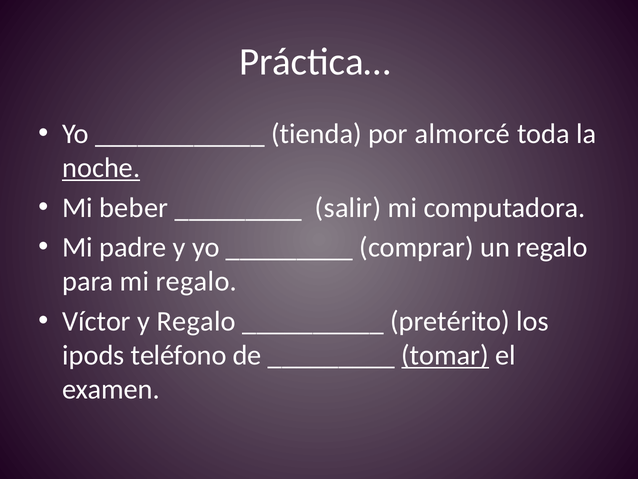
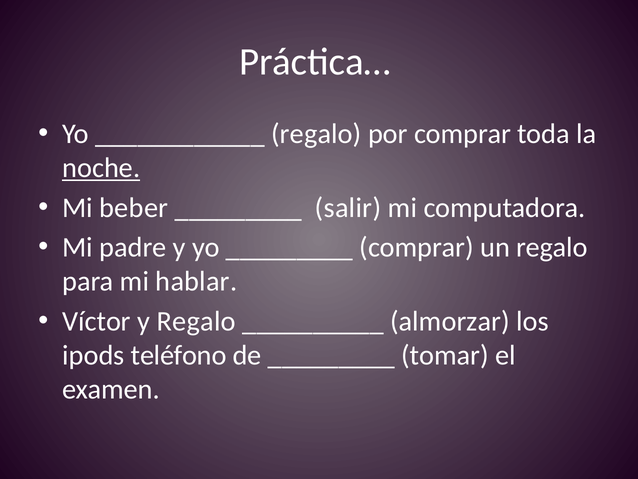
tienda at (316, 134): tienda -> regalo
por almorcé: almorcé -> comprar
mi regalo: regalo -> hablar
pretérito: pretérito -> almorzar
tomar underline: present -> none
